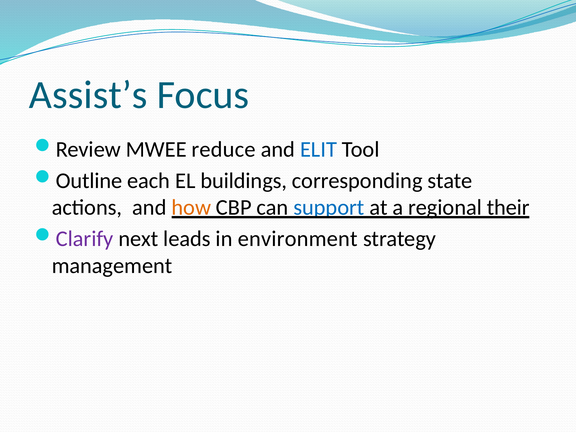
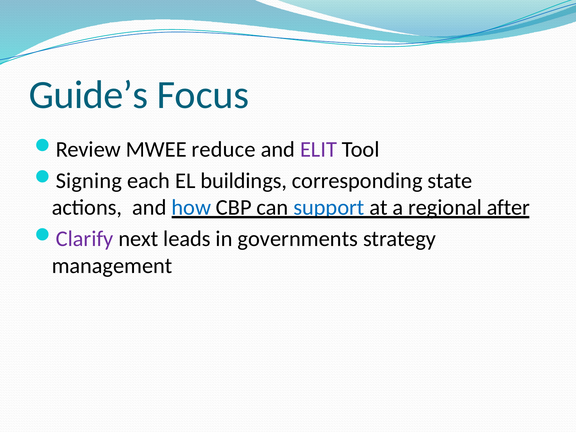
Assist’s: Assist’s -> Guide’s
ELIT colour: blue -> purple
Outline: Outline -> Signing
how colour: orange -> blue
their: their -> after
environment: environment -> governments
